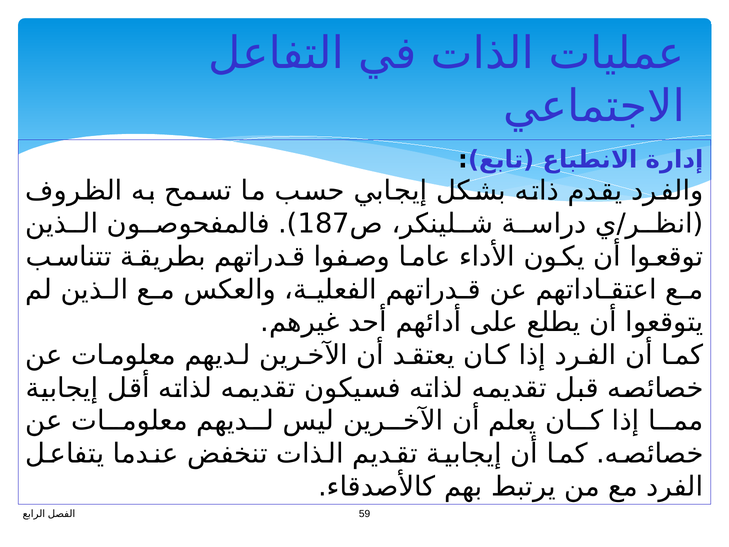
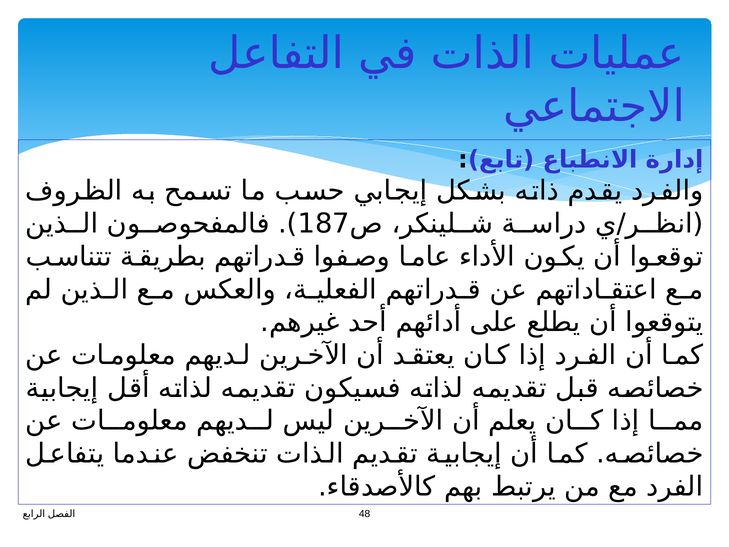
59: 59 -> 48
